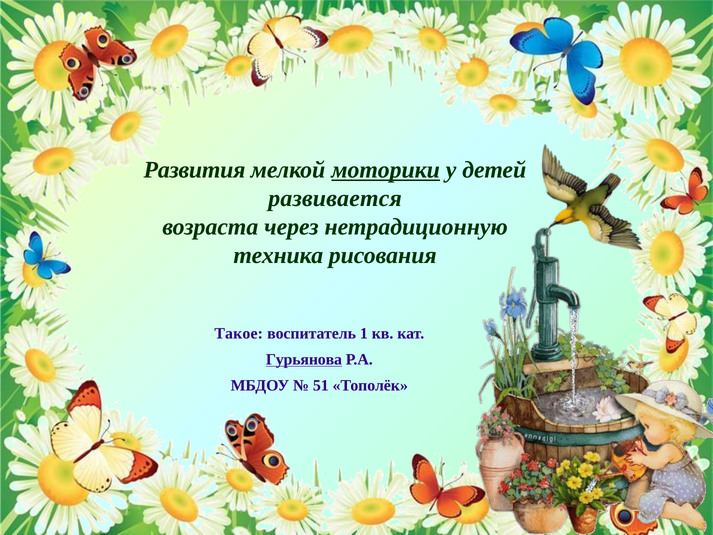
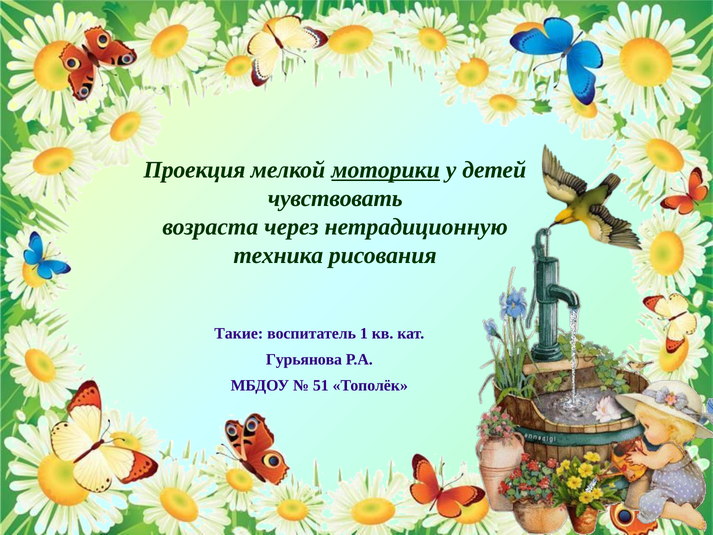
Развития: Развития -> Проекция
развивается: развивается -> чувствовать
Такое: Такое -> Такие
Гурьянова underline: present -> none
